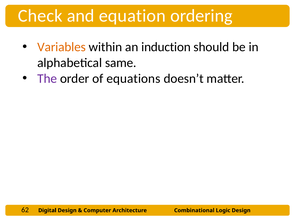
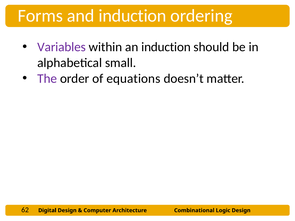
Check: Check -> Forms
and equation: equation -> induction
Variables colour: orange -> purple
same: same -> small
